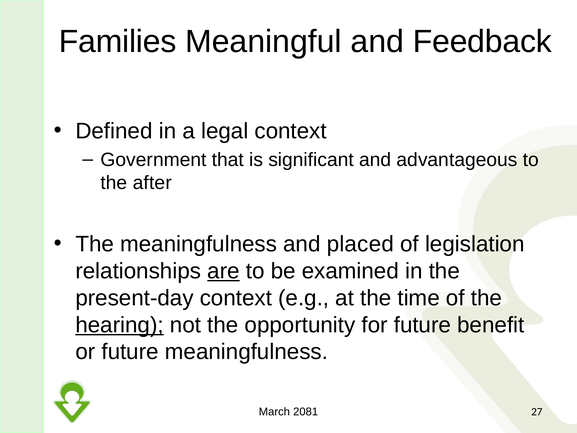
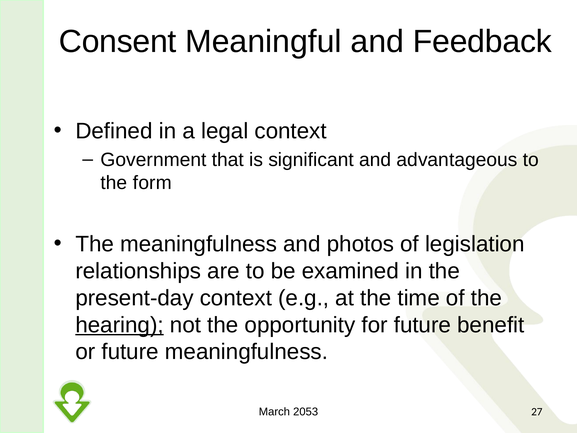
Families: Families -> Consent
after: after -> form
placed: placed -> photos
are underline: present -> none
2081: 2081 -> 2053
